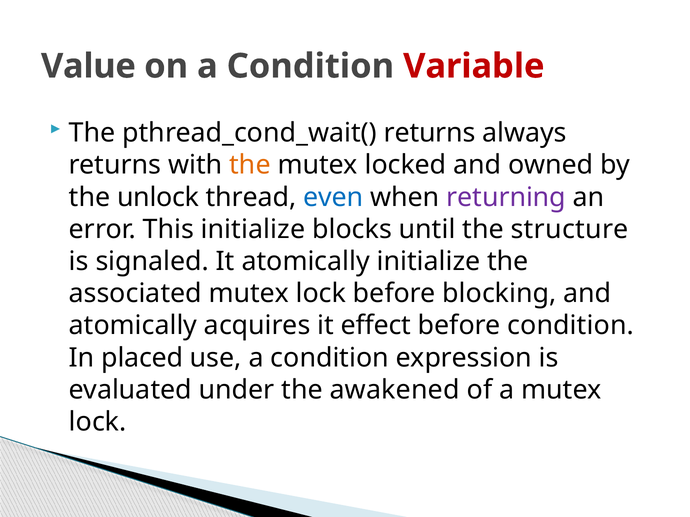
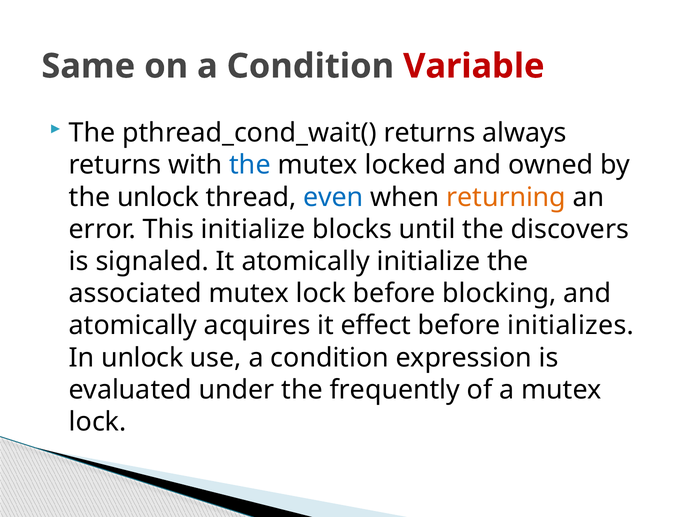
Value: Value -> Same
the at (250, 165) colour: orange -> blue
returning colour: purple -> orange
structure: structure -> discovers
before condition: condition -> initializes
In placed: placed -> unlock
awakened: awakened -> frequently
